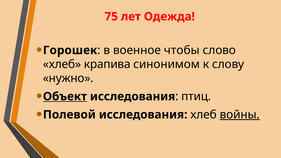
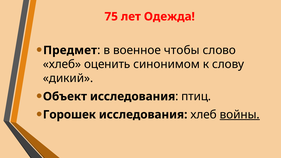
Горошек: Горошек -> Предмет
крапива: крапива -> оценить
нужно: нужно -> дикий
Объект underline: present -> none
Полевой: Полевой -> Горошек
